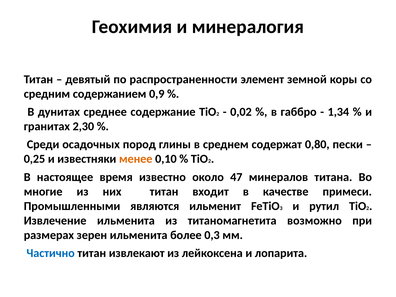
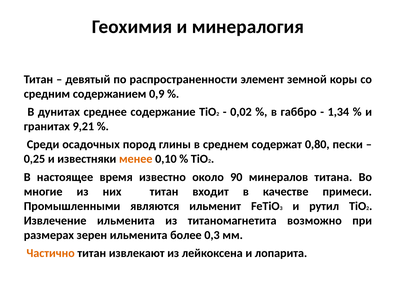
2,30: 2,30 -> 9,21
47: 47 -> 90
Частично colour: blue -> orange
